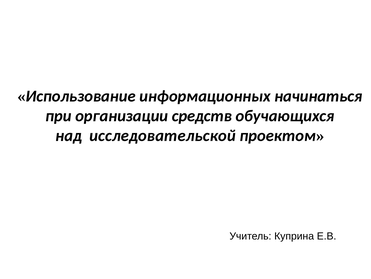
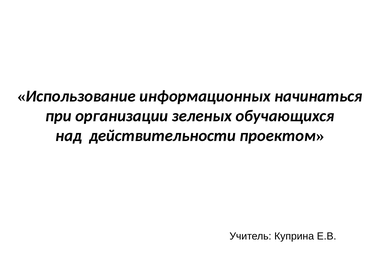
средств: средств -> зеленых
исследовательской: исследовательской -> действительности
